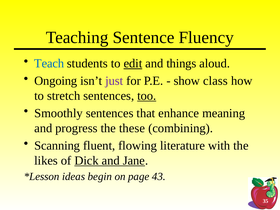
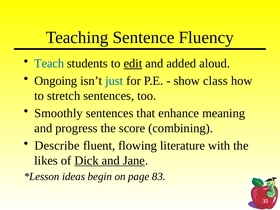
things: things -> added
just colour: purple -> blue
too underline: present -> none
these: these -> score
Scanning: Scanning -> Describe
43: 43 -> 83
